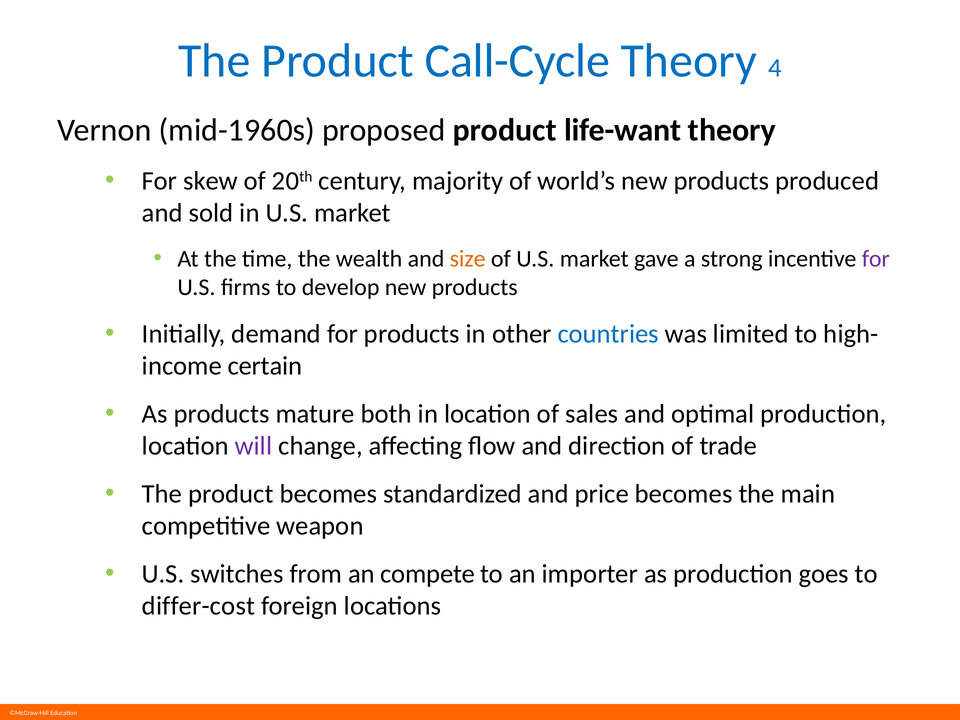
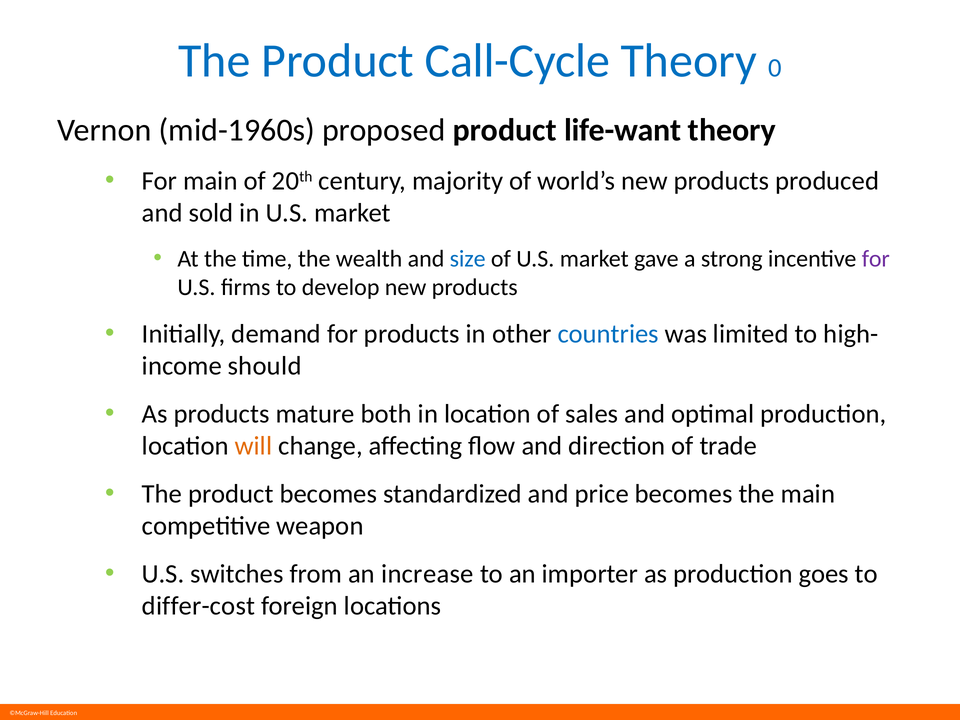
4: 4 -> 0
For skew: skew -> main
size colour: orange -> blue
certain: certain -> should
will colour: purple -> orange
compete: compete -> increase
